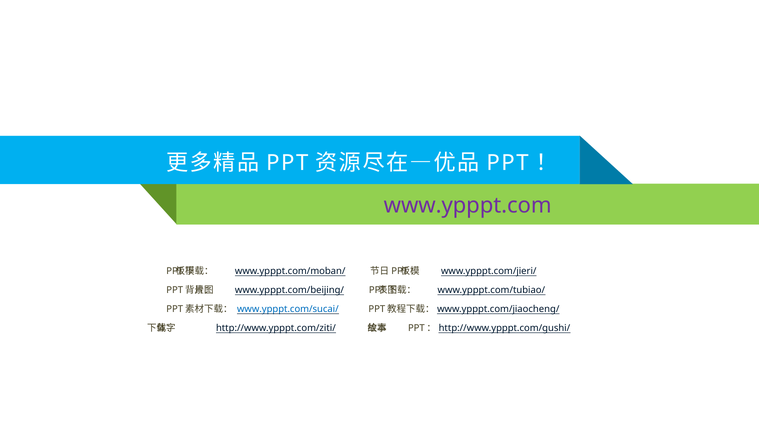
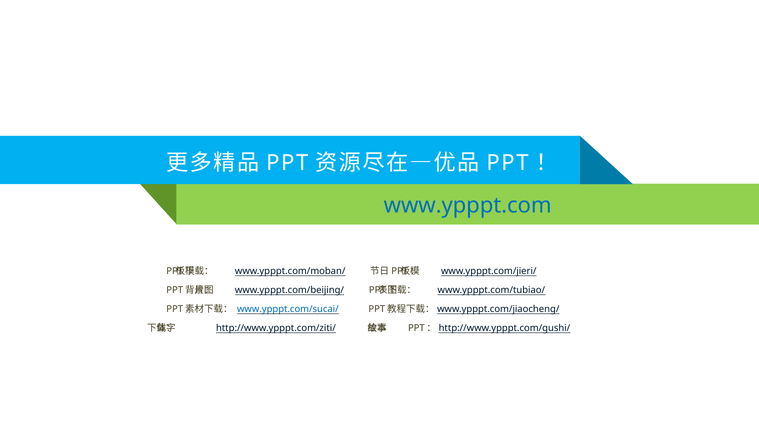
www.ypppt.com colour: purple -> blue
